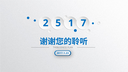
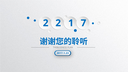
5 at (58, 23): 5 -> 2
